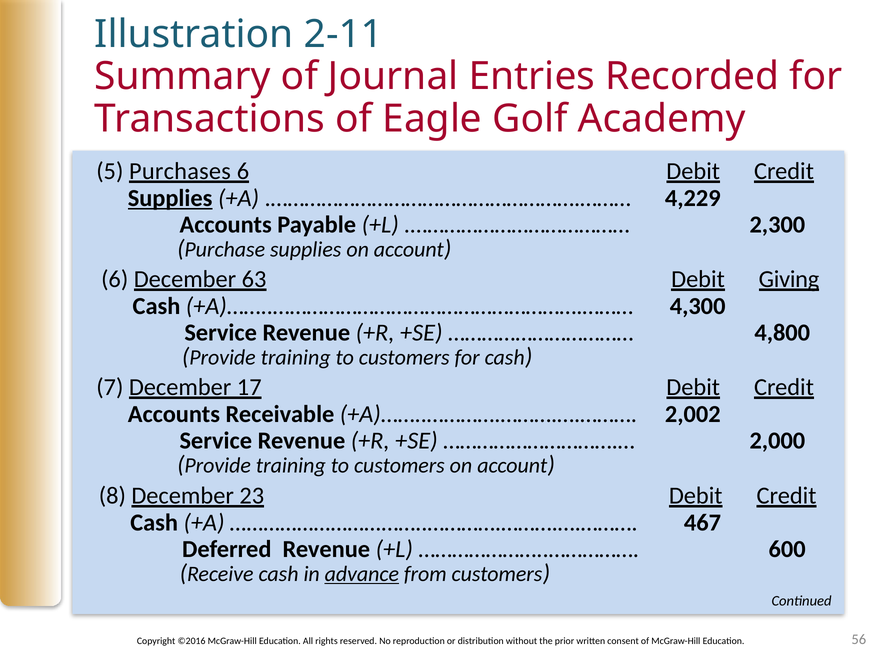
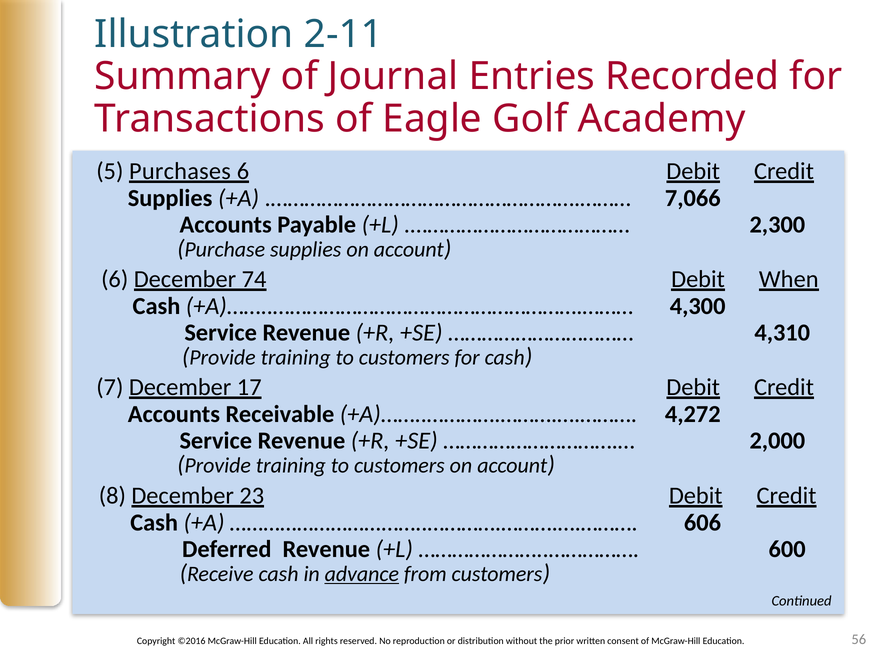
Supplies at (170, 198) underline: present -> none
4,229: 4,229 -> 7,066
63: 63 -> 74
Giving: Giving -> When
4,800: 4,800 -> 4,310
2,002: 2,002 -> 4,272
467: 467 -> 606
